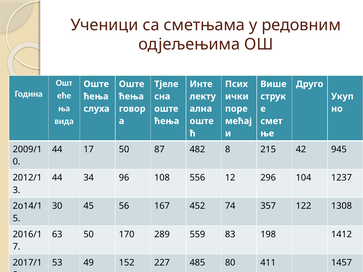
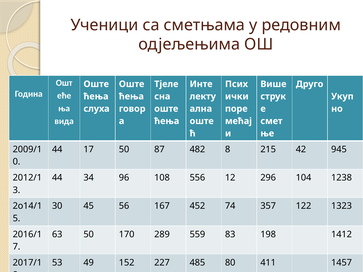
1237: 1237 -> 1238
1308: 1308 -> 1323
